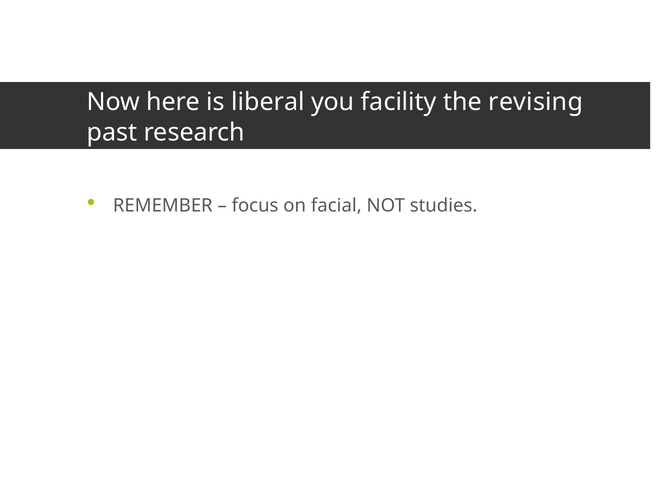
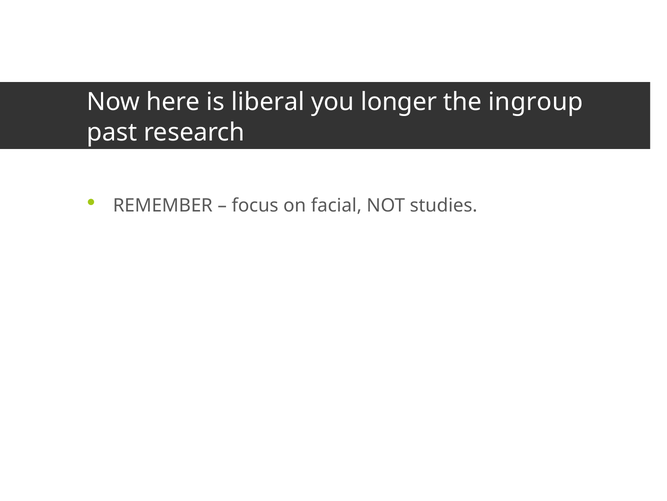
facility: facility -> longer
revising: revising -> ingroup
